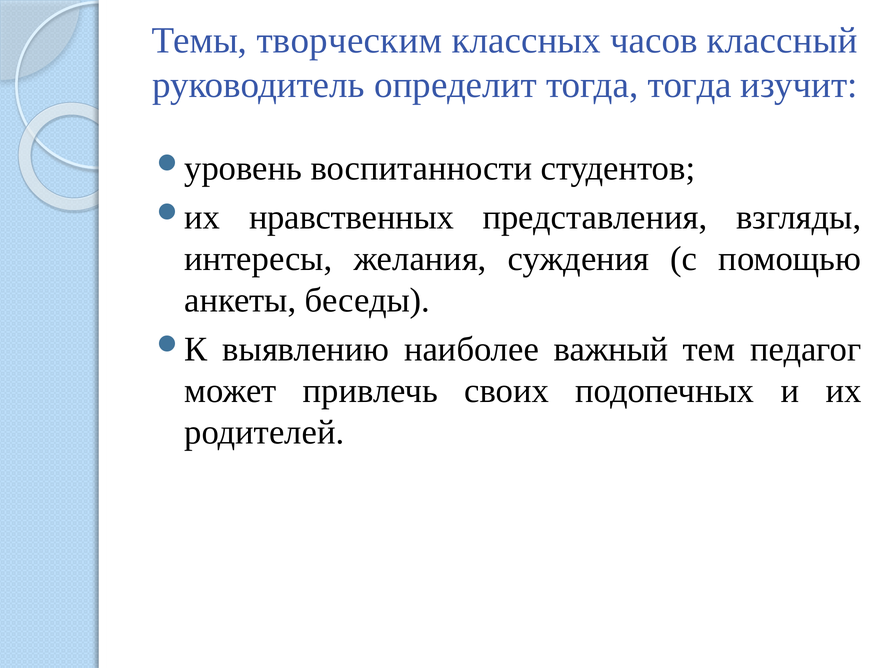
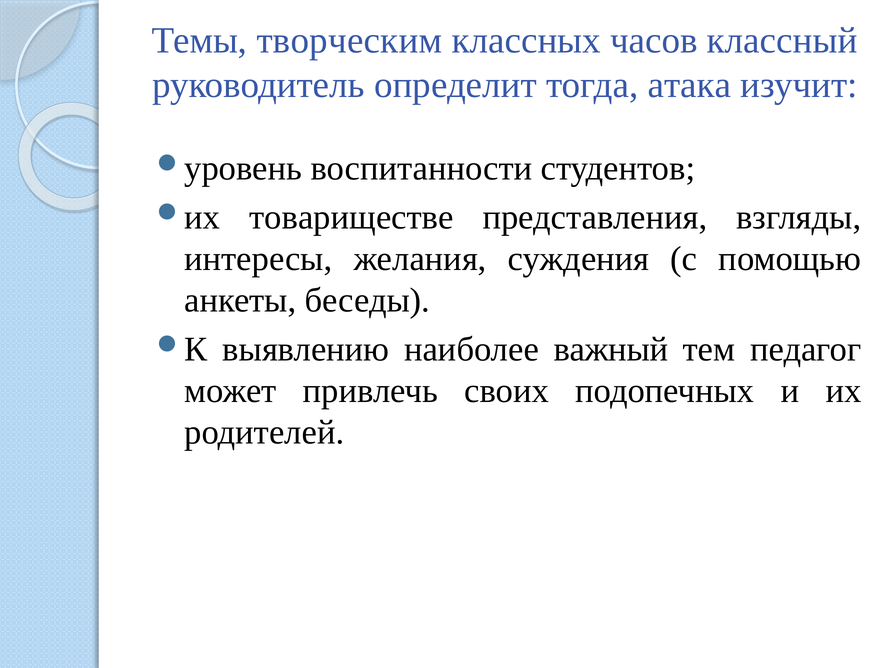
тогда тогда: тогда -> атака
нравственных: нравственных -> товариществе
